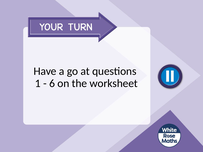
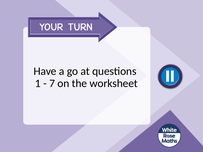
6: 6 -> 7
